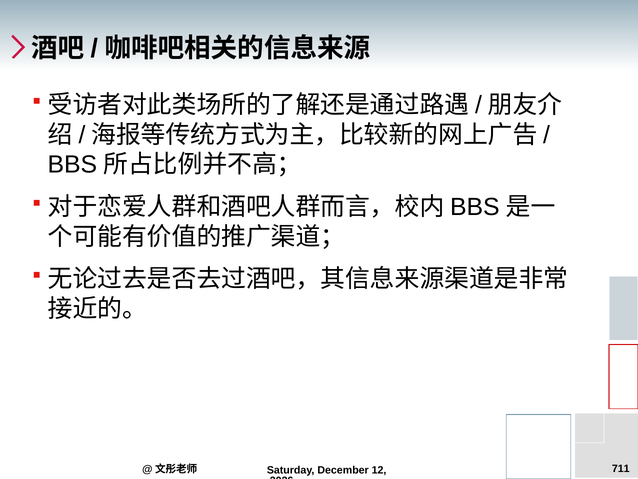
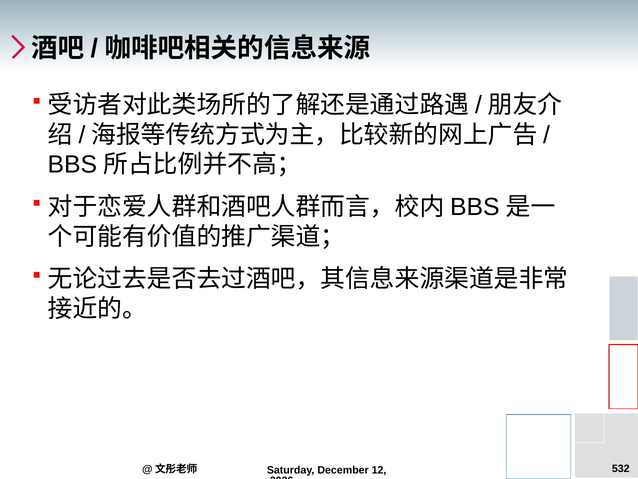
711: 711 -> 532
